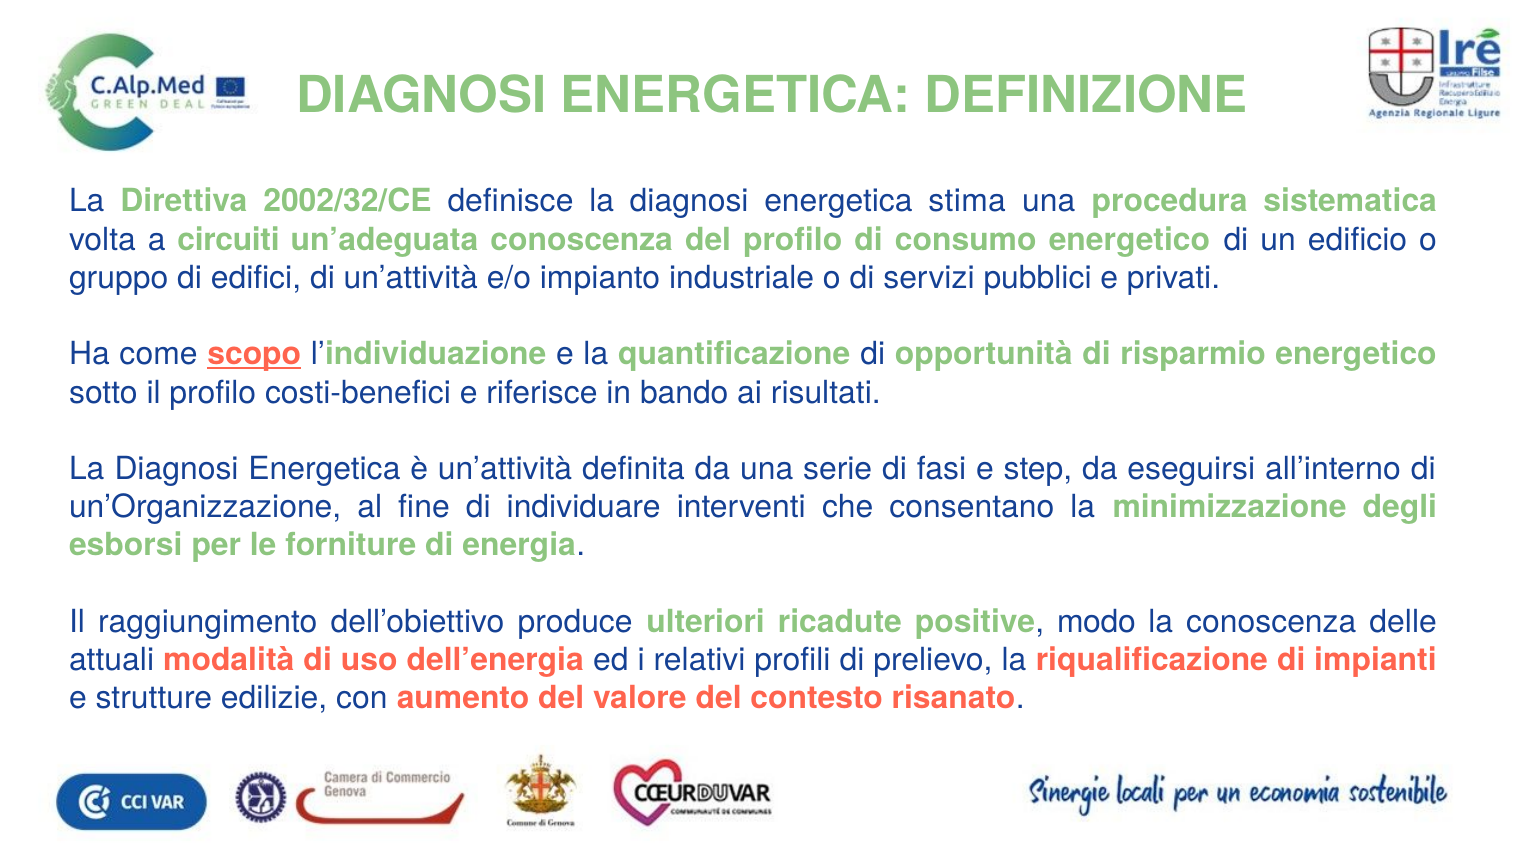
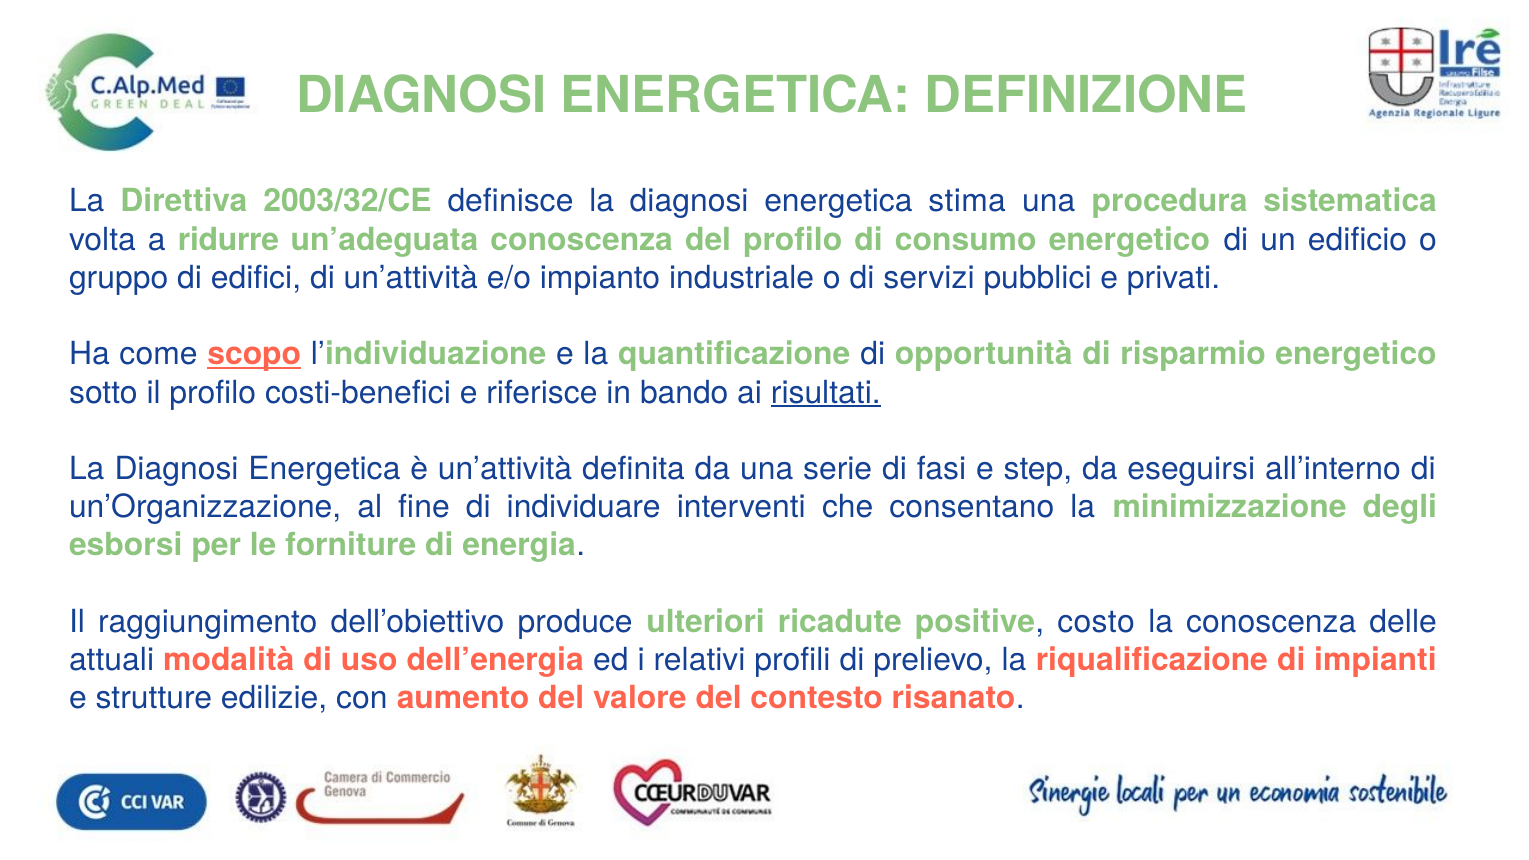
2002/32/CE: 2002/32/CE -> 2003/32/CE
circuiti: circuiti -> ridurre
risultati underline: none -> present
modo: modo -> costo
